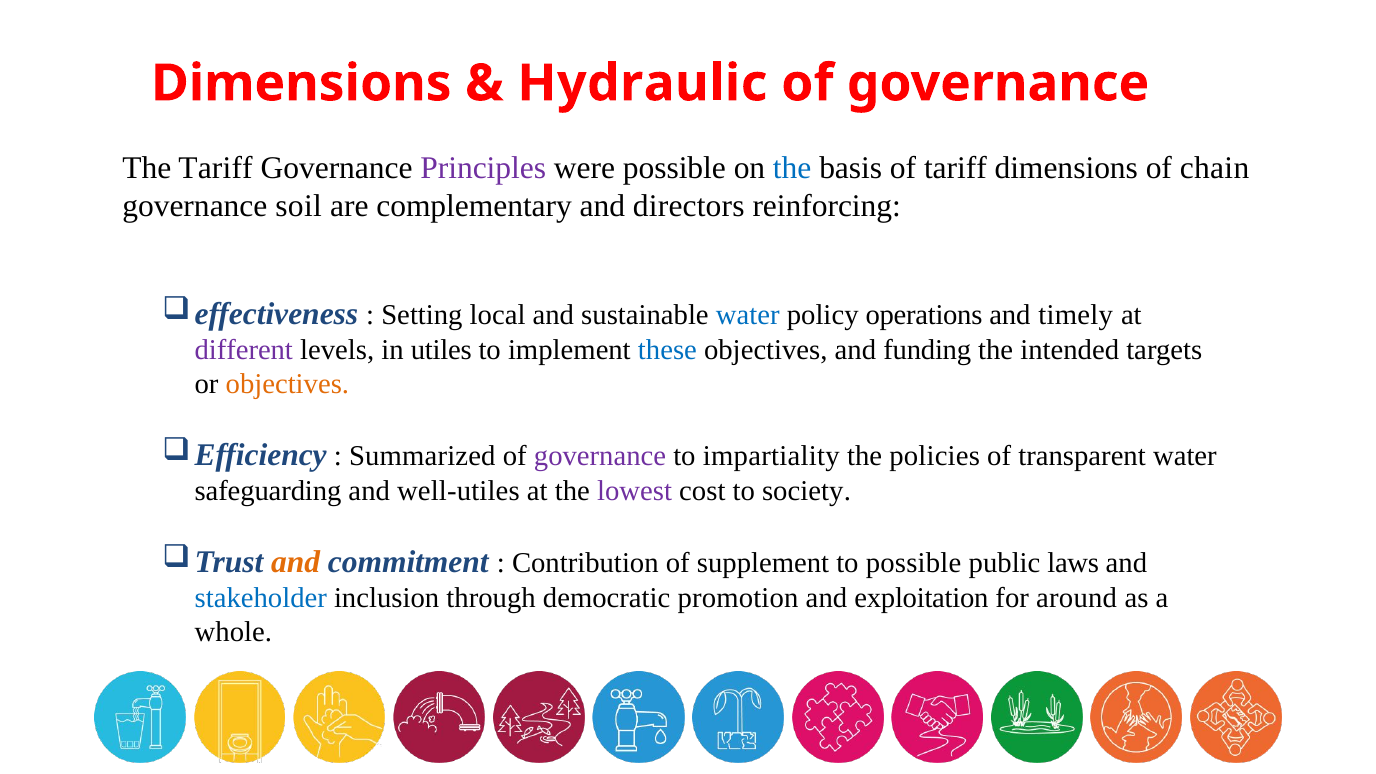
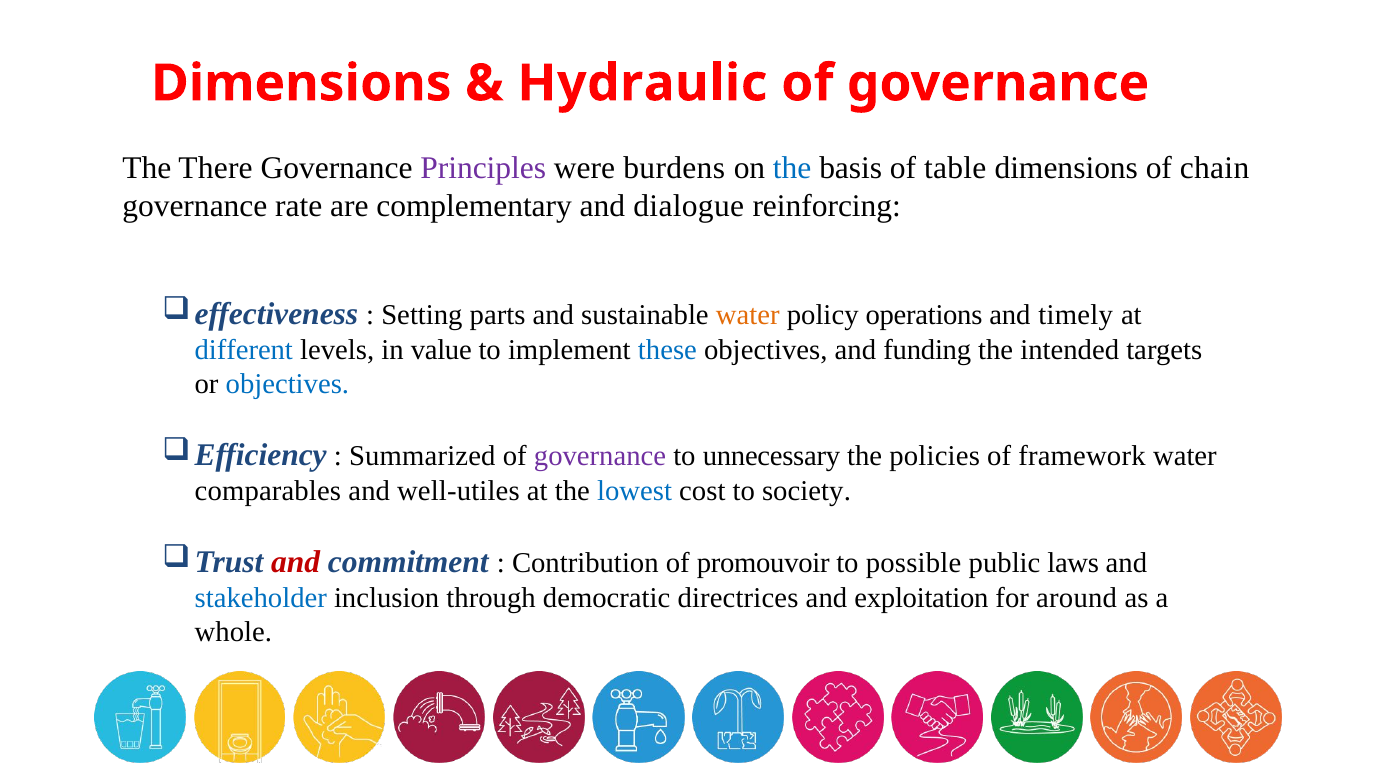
The Tariff: Tariff -> There
were possible: possible -> burdens
of tariff: tariff -> table
soil: soil -> rate
directors: directors -> dialogue
local: local -> parts
water at (748, 315) colour: blue -> orange
different colour: purple -> blue
utiles: utiles -> value
objectives at (287, 385) colour: orange -> blue
impartiality: impartiality -> unnecessary
transparent: transparent -> framework
safeguarding: safeguarding -> comparables
lowest colour: purple -> blue
and at (296, 562) colour: orange -> red
supplement: supplement -> promouvoir
promotion: promotion -> directrices
